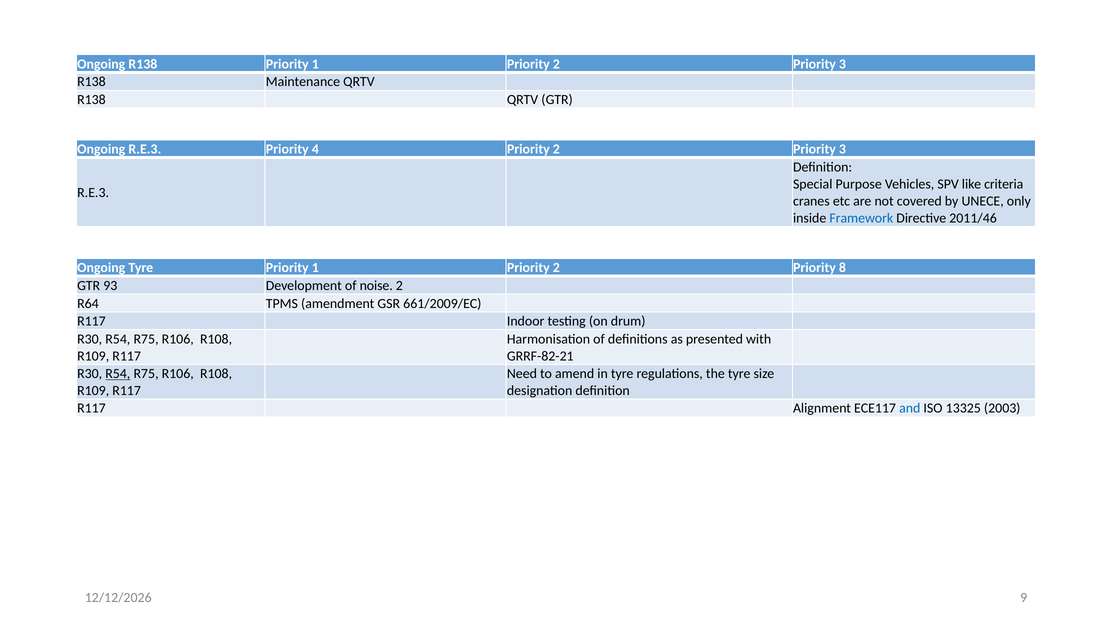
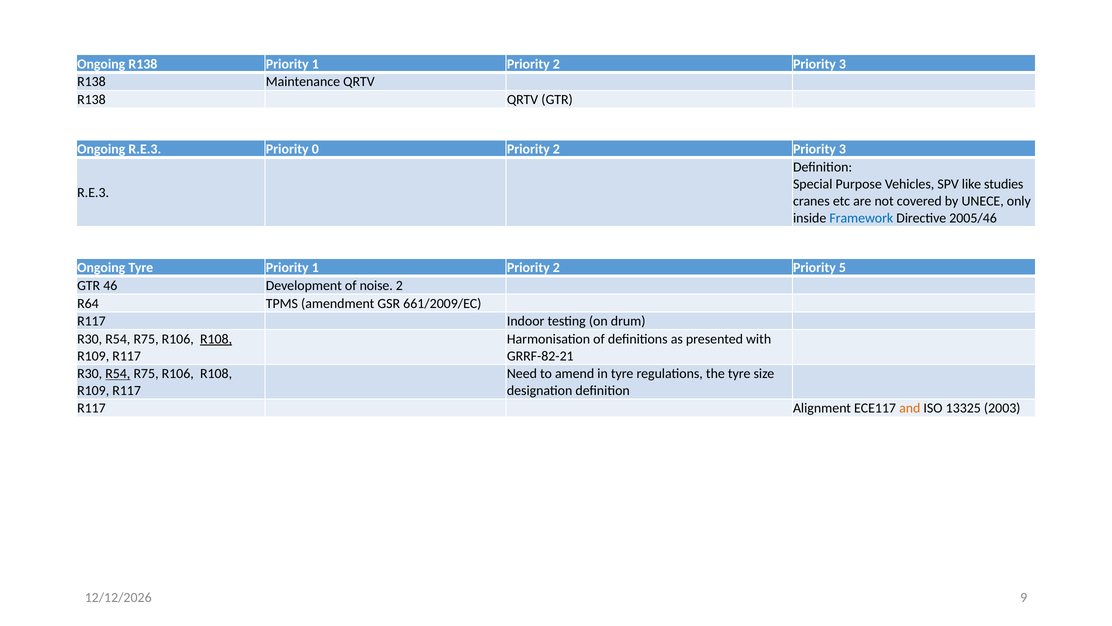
4: 4 -> 0
criteria: criteria -> studies
2011/46: 2011/46 -> 2005/46
8: 8 -> 5
93: 93 -> 46
R108 at (216, 339) underline: none -> present
and colour: blue -> orange
